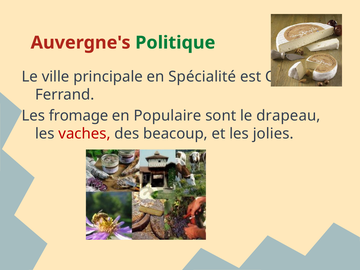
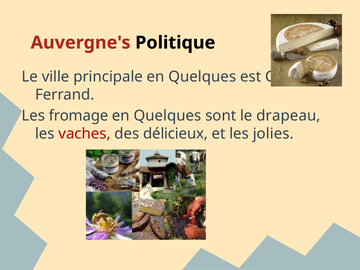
Politique colour: green -> black
principale en Spécialité: Spécialité -> Quelques
Populaire at (167, 116): Populaire -> Quelques
beacoup: beacoup -> délicieux
